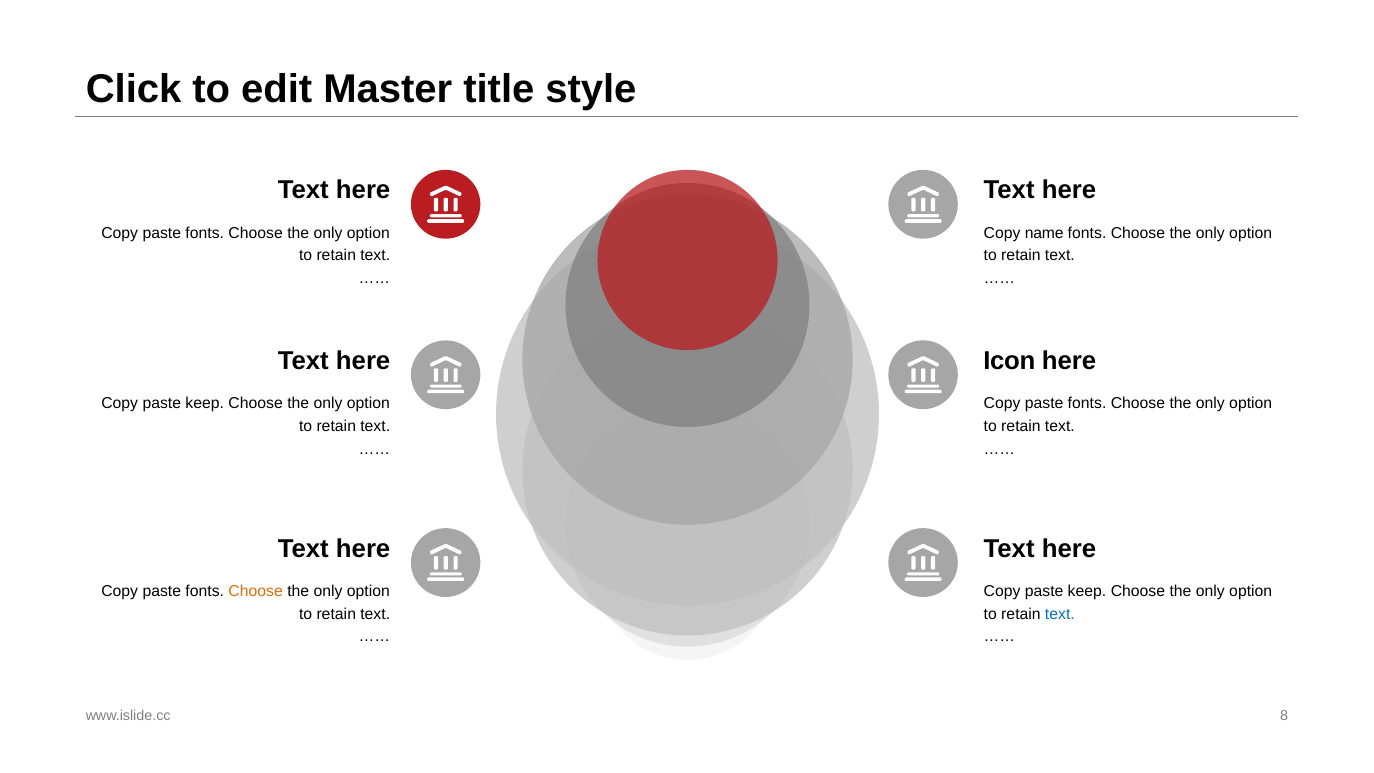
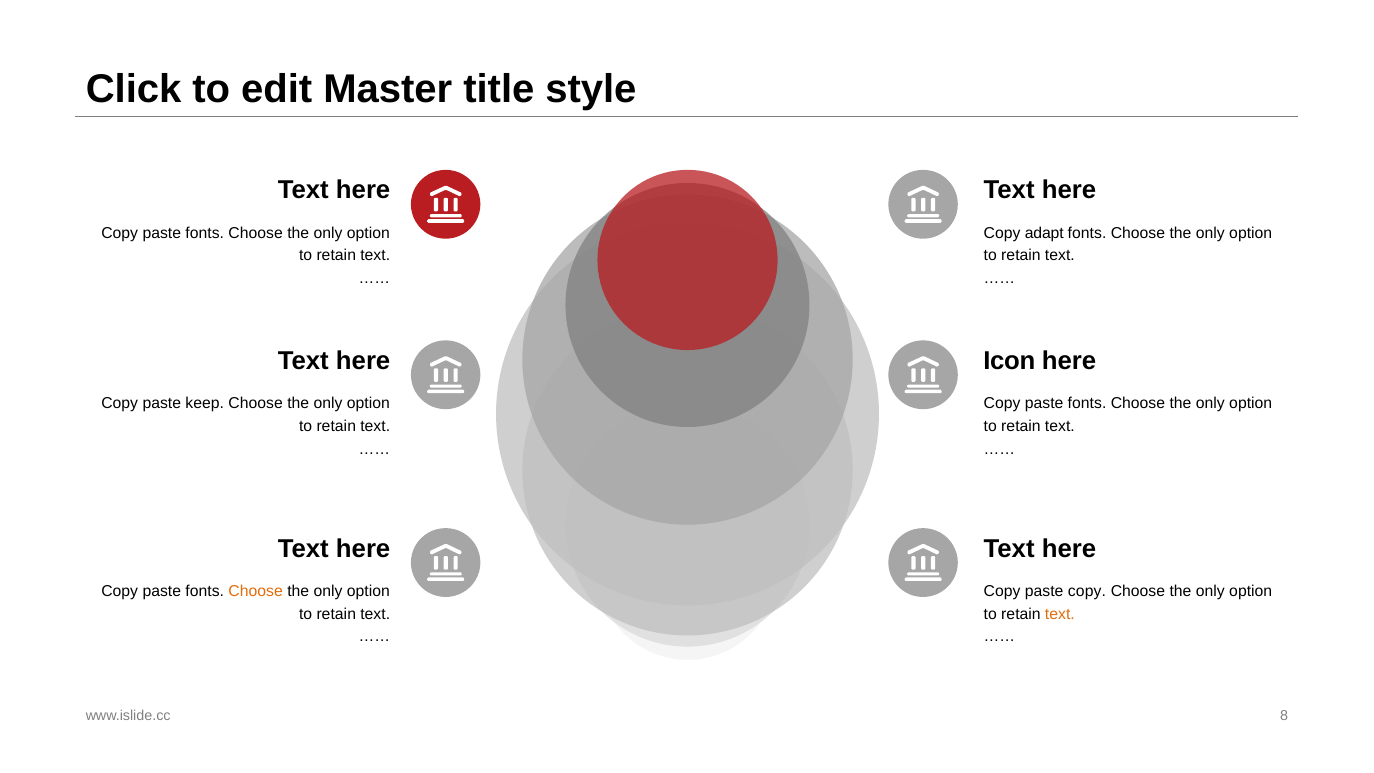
name: name -> adapt
keep at (1087, 591): keep -> copy
text at (1060, 614) colour: blue -> orange
